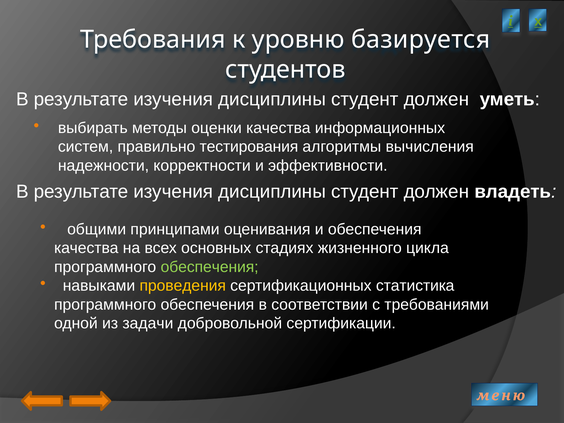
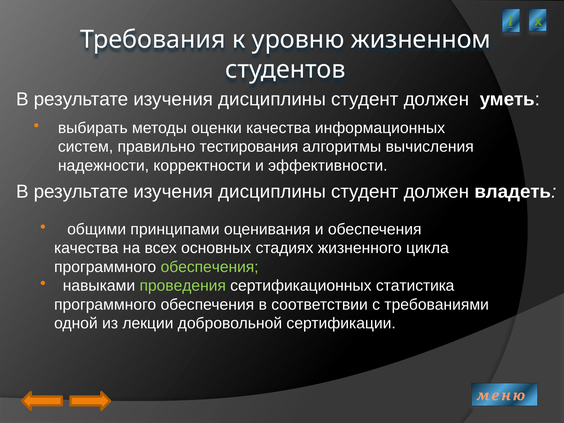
базируется: базируется -> жизненном
проведения colour: yellow -> light green
задачи: задачи -> лекции
